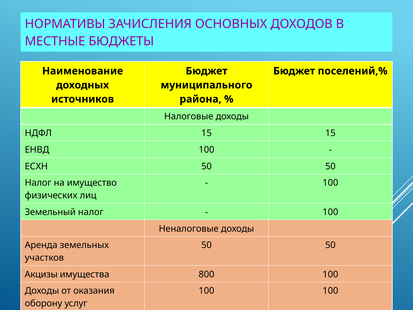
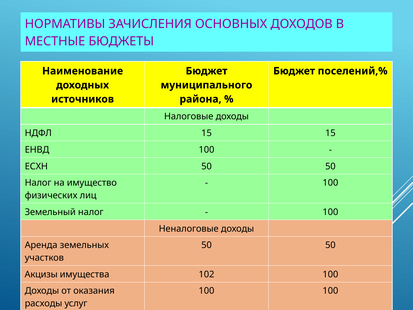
800: 800 -> 102
оборону: оборону -> расходы
